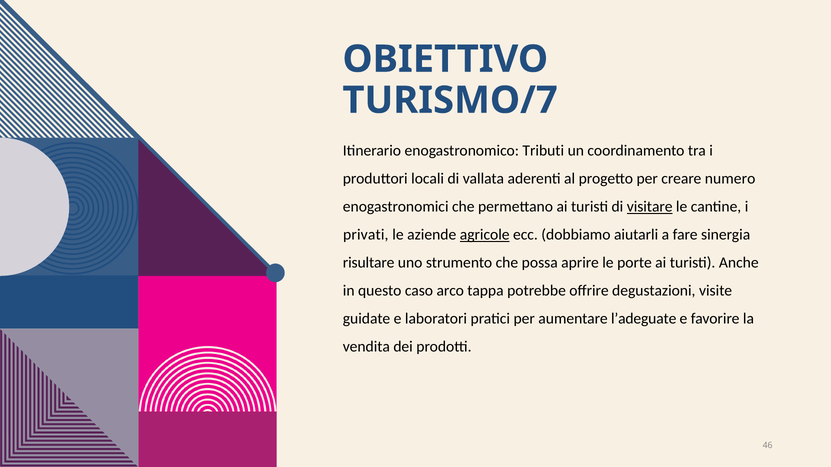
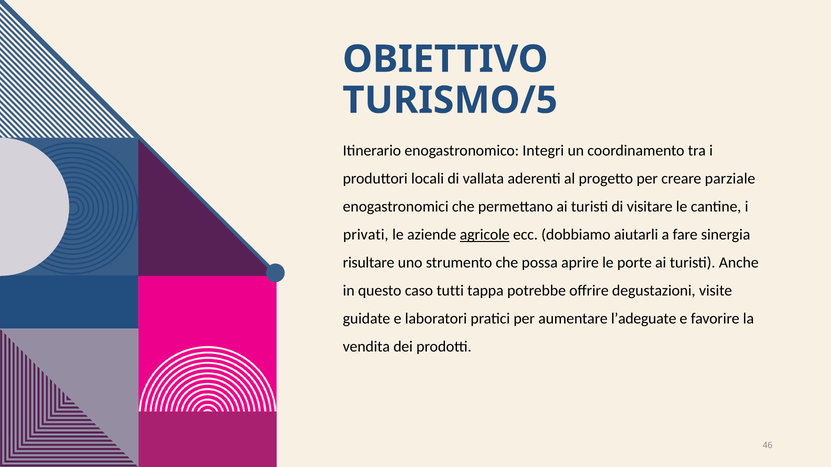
TURISMO/7: TURISMO/7 -> TURISMO/5
Tributi: Tributi -> Integri
numero: numero -> parziale
visitare underline: present -> none
arco: arco -> tutti
